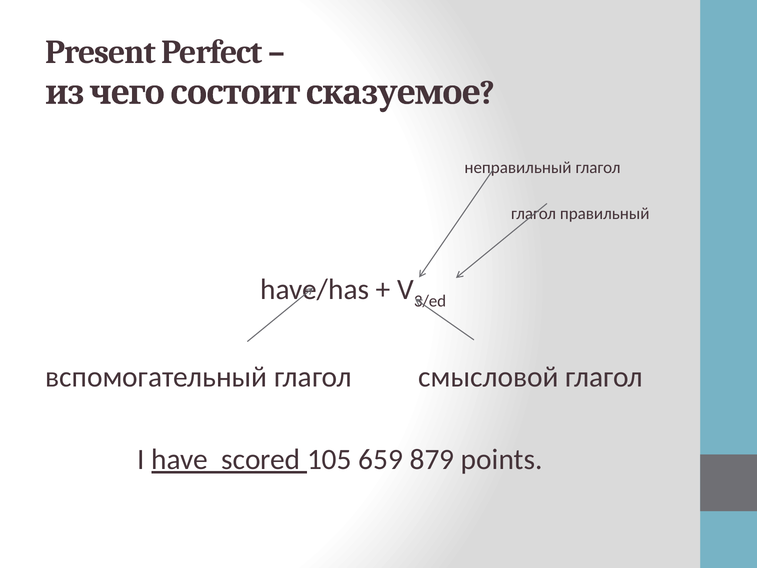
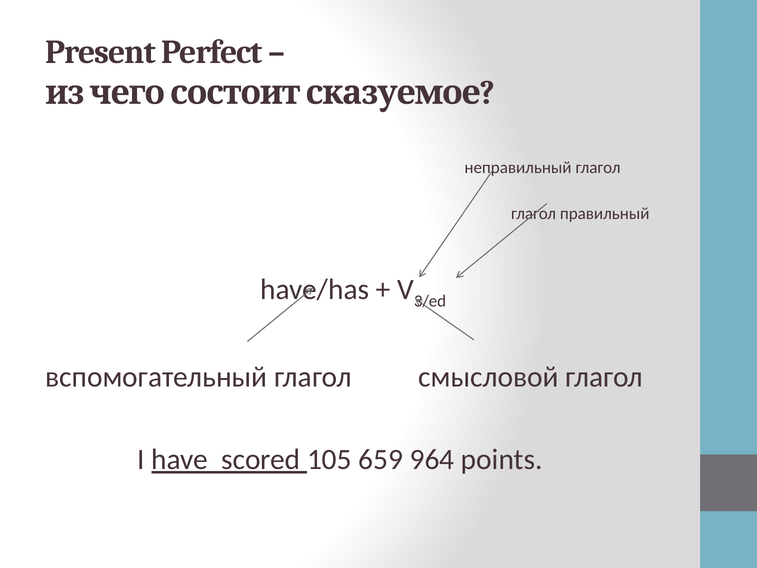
879: 879 -> 964
